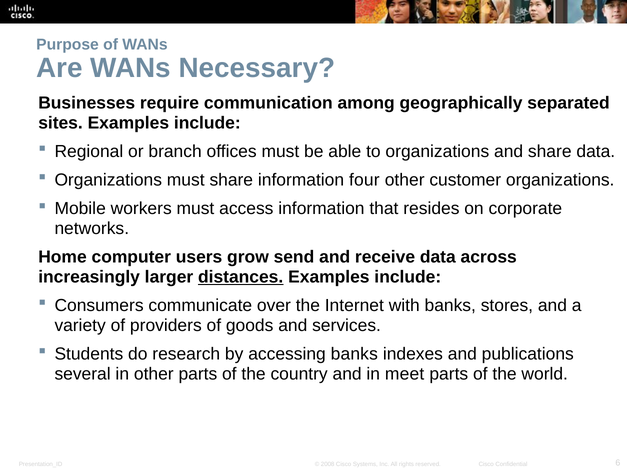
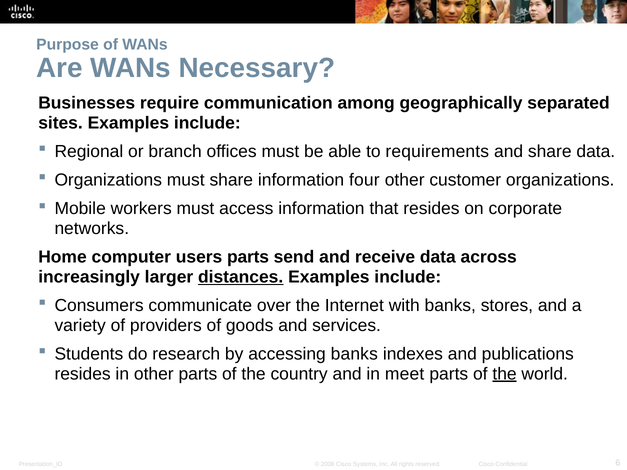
to organizations: organizations -> requirements
users grow: grow -> parts
several at (83, 374): several -> resides
the at (505, 374) underline: none -> present
